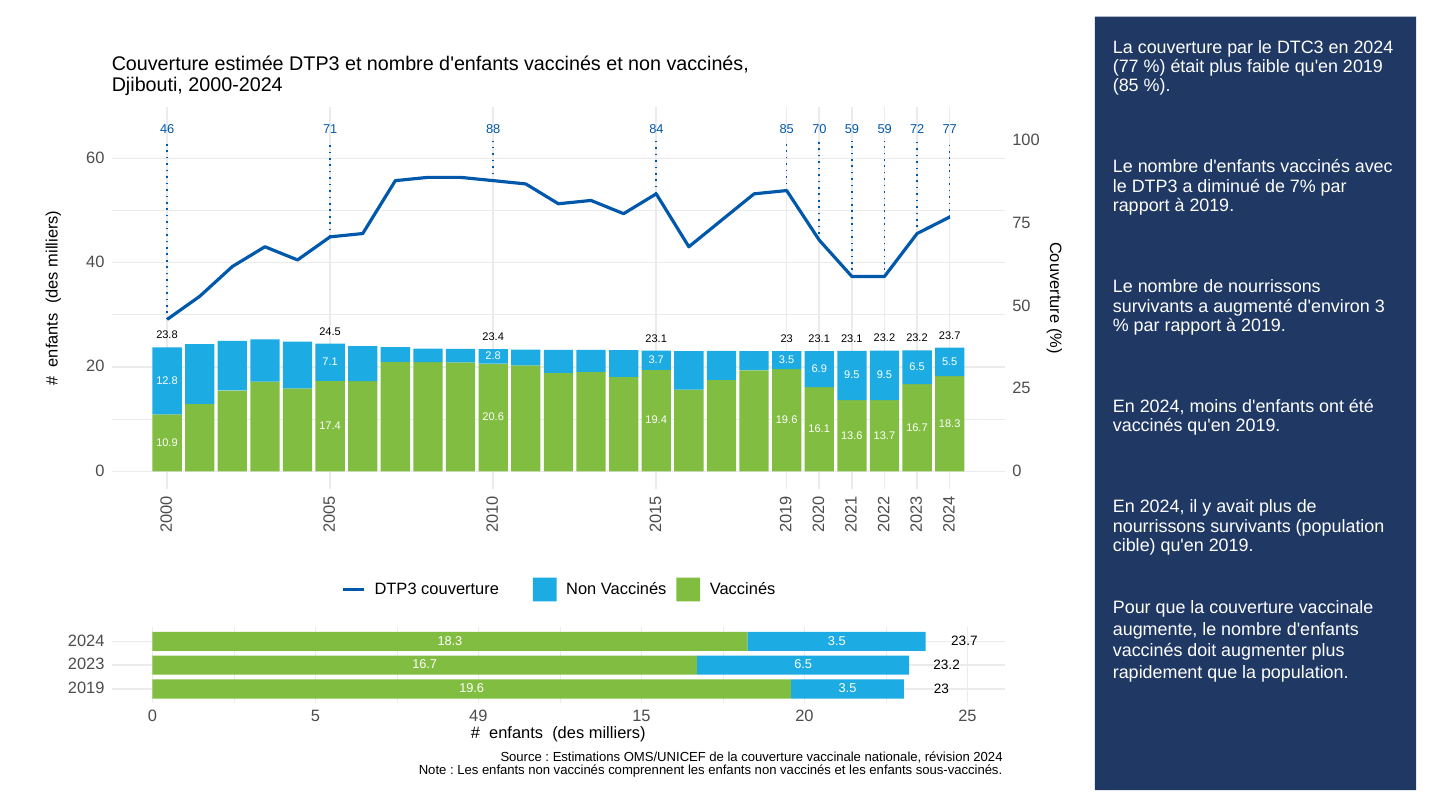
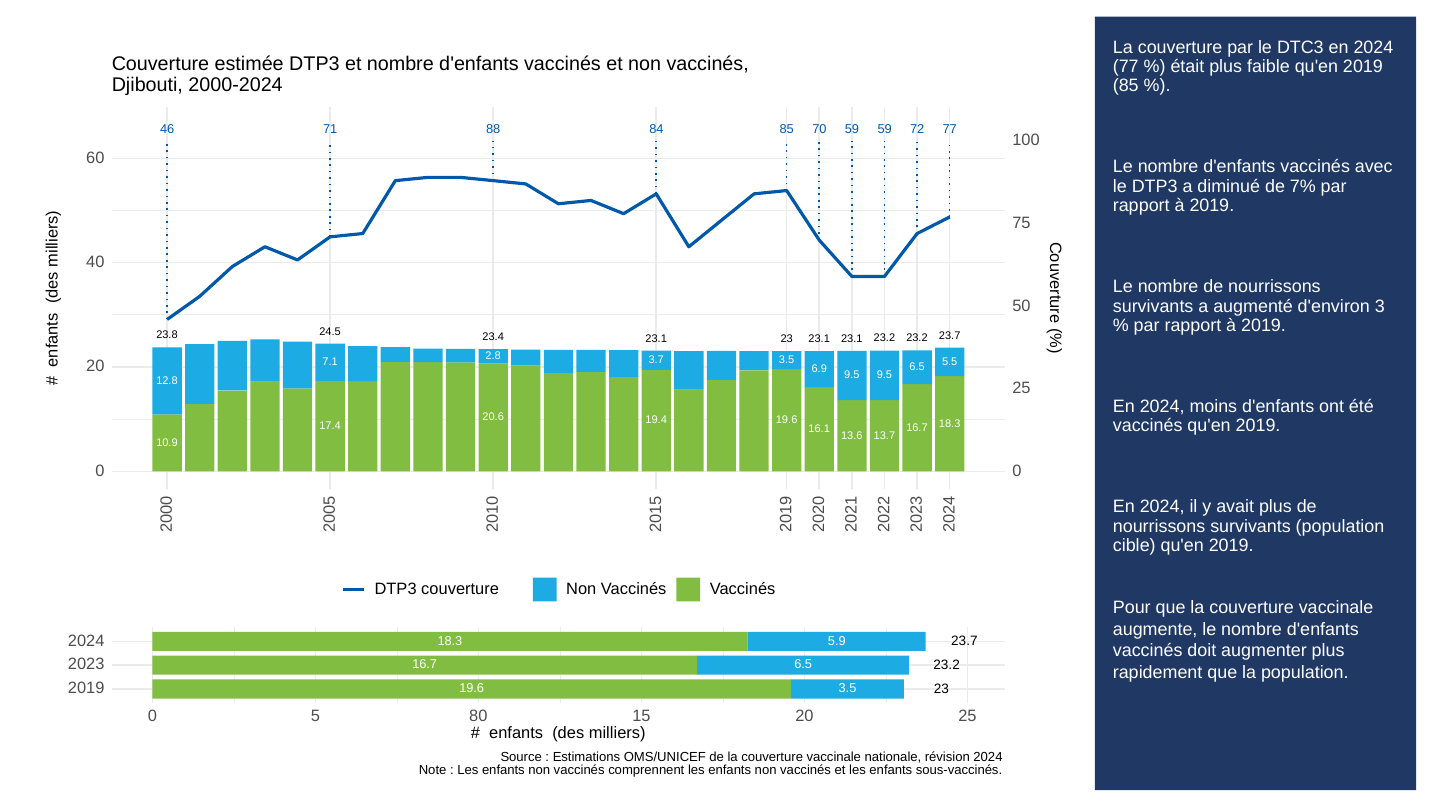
18.3 3.5: 3.5 -> 5.9
49: 49 -> 80
